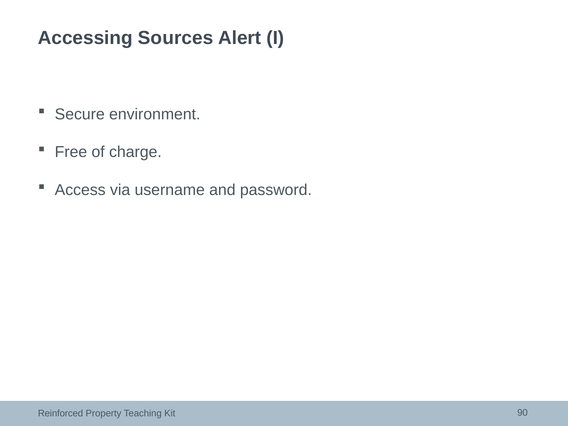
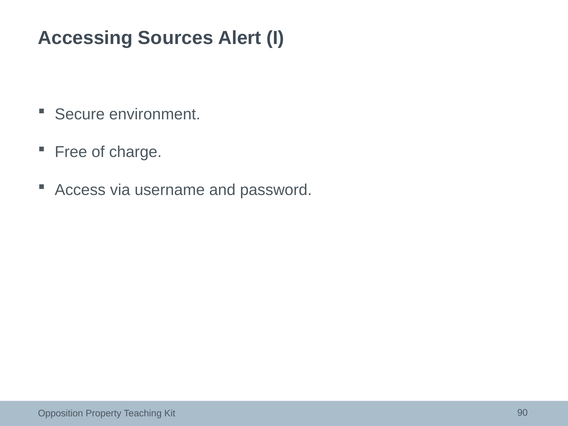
Reinforced: Reinforced -> Opposition
